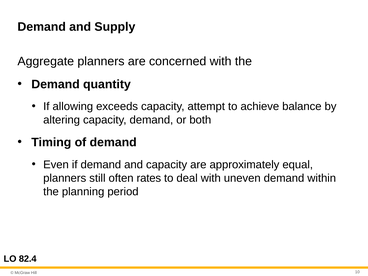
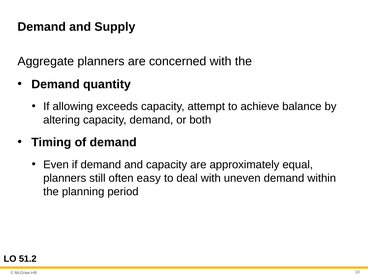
rates: rates -> easy
82.4: 82.4 -> 51.2
